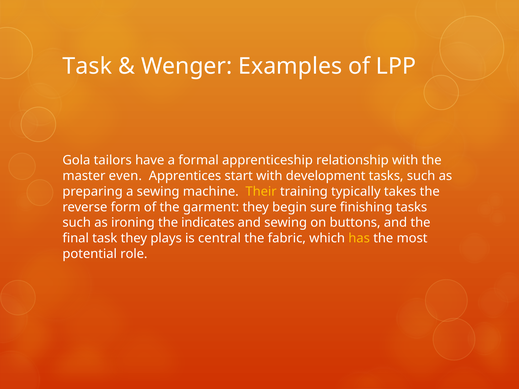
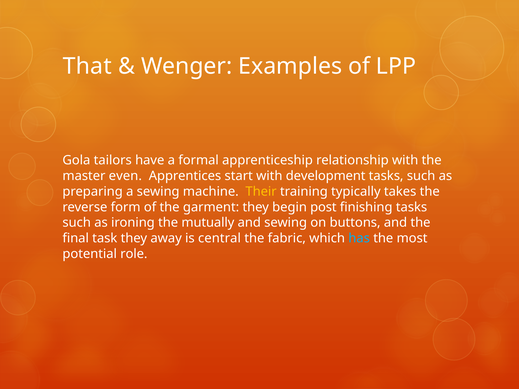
Task at (87, 66): Task -> That
sure: sure -> post
indicates: indicates -> mutually
plays: plays -> away
has colour: yellow -> light blue
